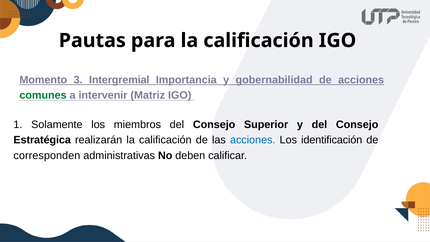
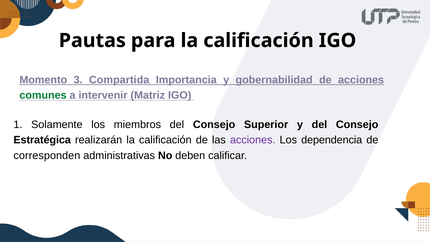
Intergremial: Intergremial -> Compartida
acciones at (253, 140) colour: blue -> purple
identificación: identificación -> dependencia
